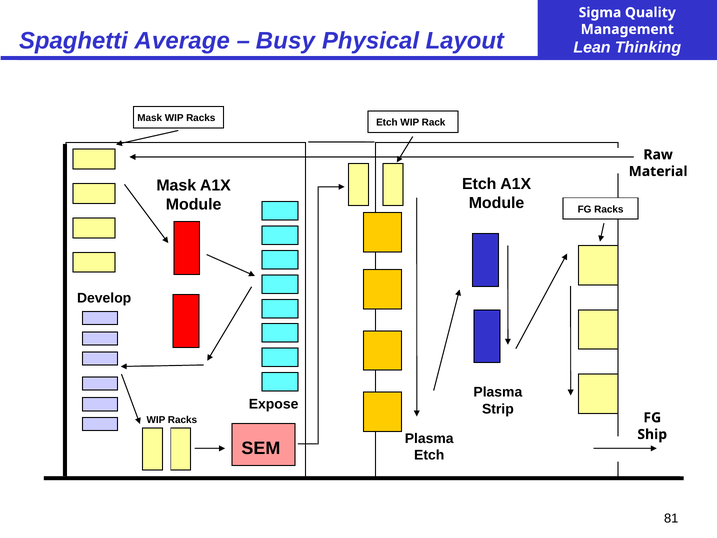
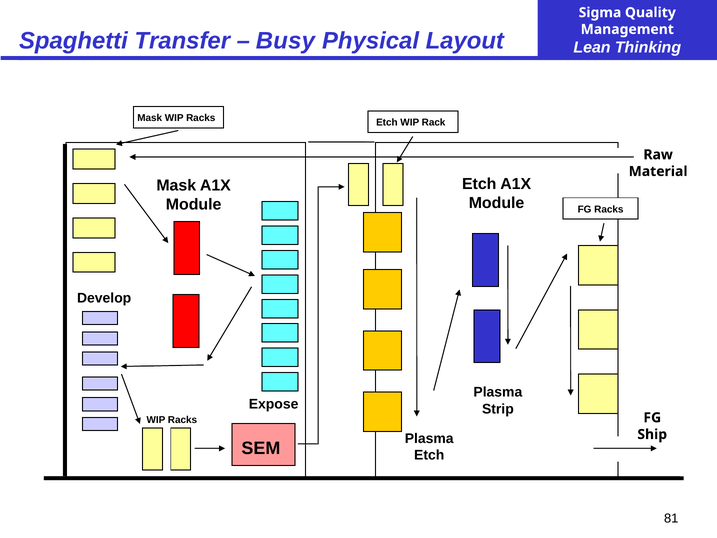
Average: Average -> Transfer
